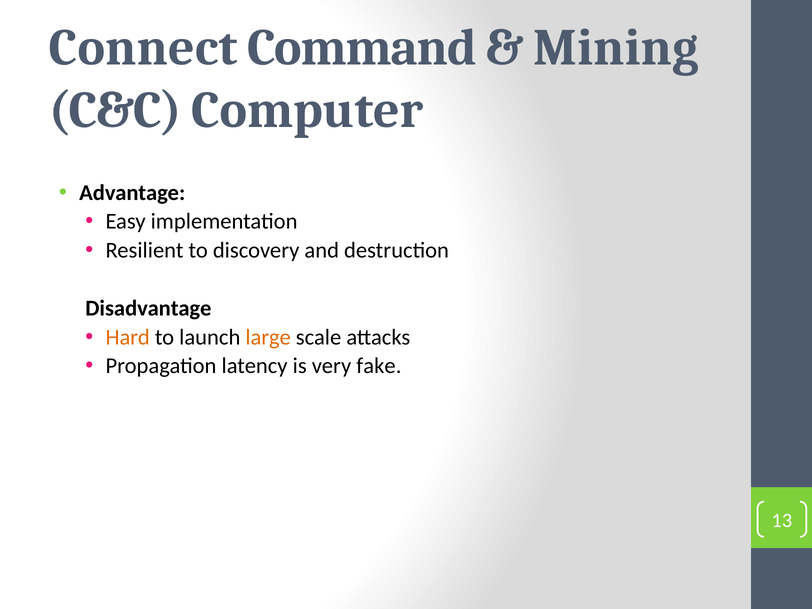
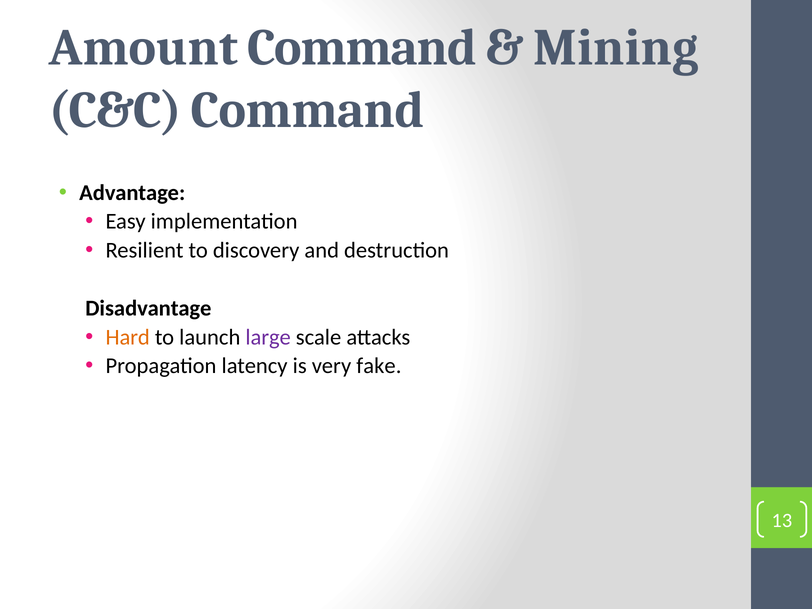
Connect: Connect -> Amount
C&C Computer: Computer -> Command
large colour: orange -> purple
